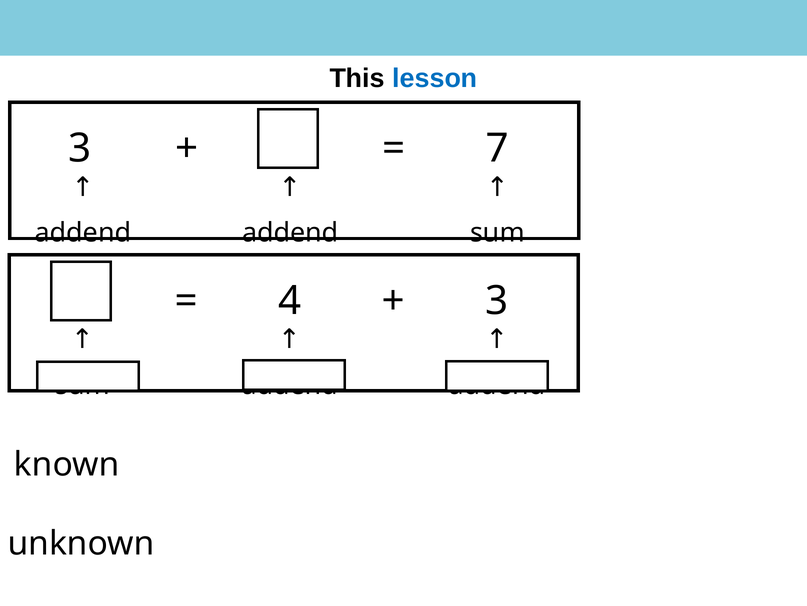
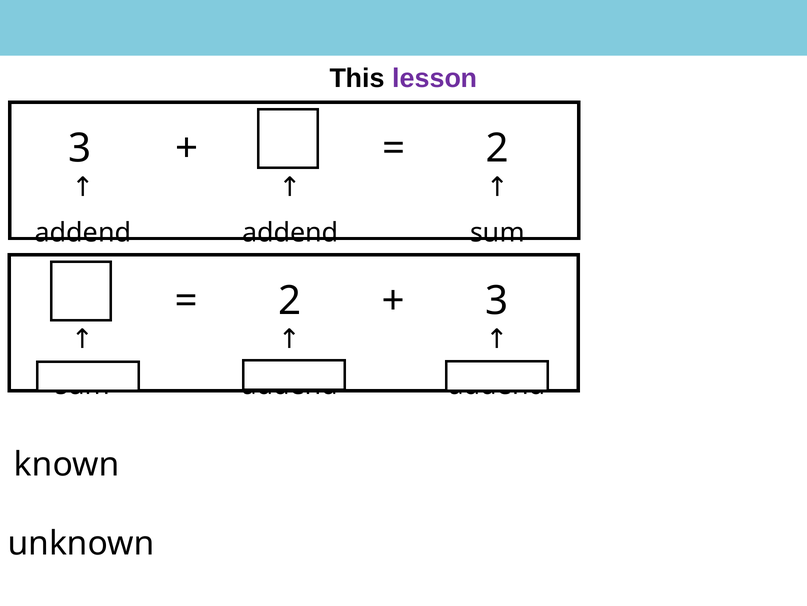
lesson colour: blue -> purple
7 at (497, 148): 7 -> 2
4 at (290, 301): 4 -> 2
